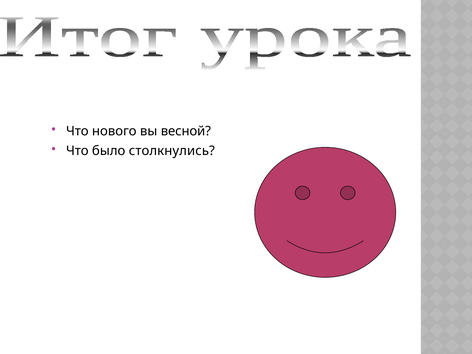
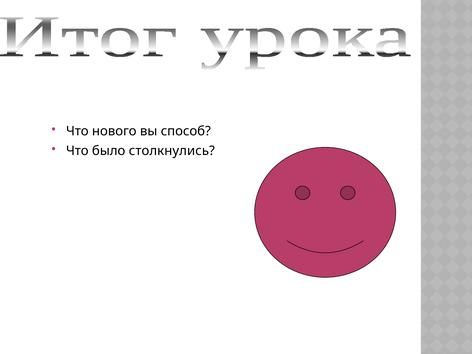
весной: весной -> способ
